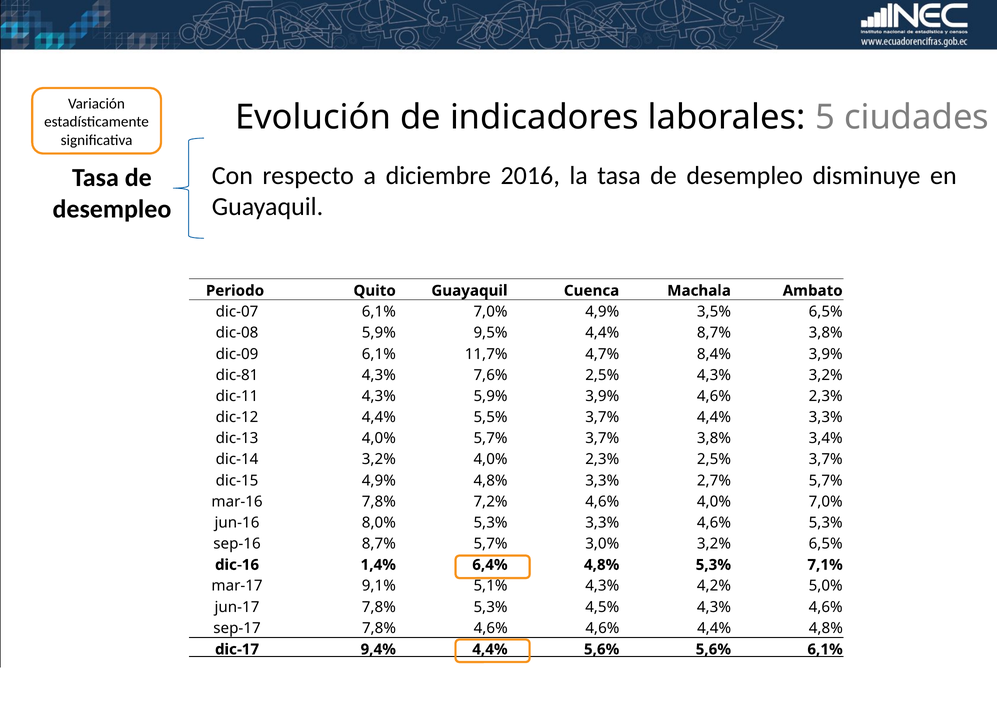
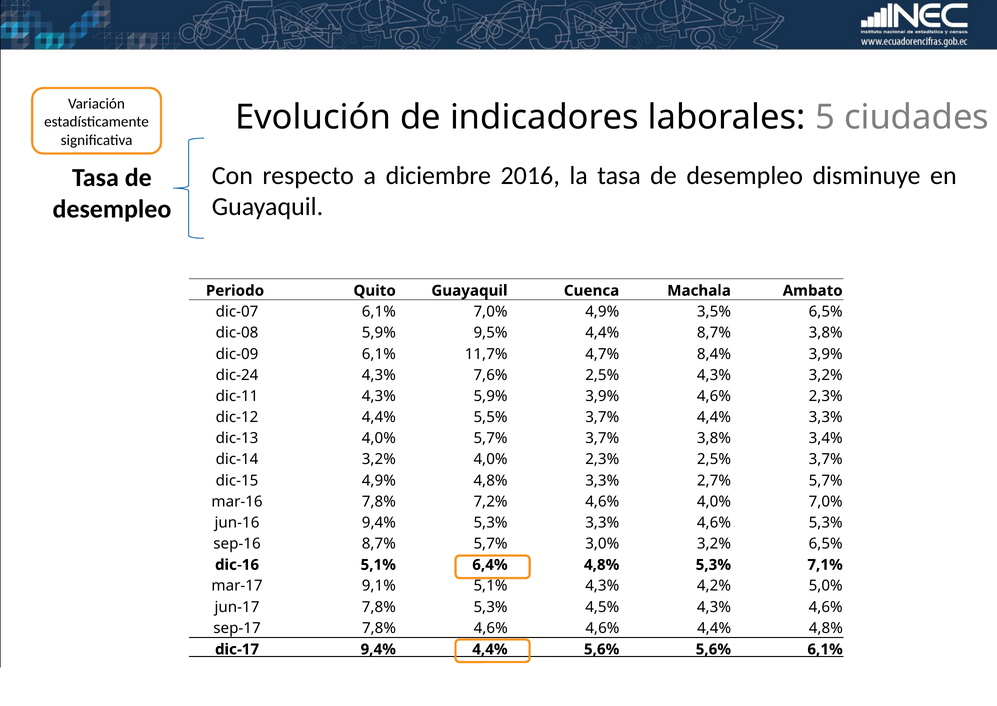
dic-81: dic-81 -> dic-24
jun-16 8,0%: 8,0% -> 9,4%
dic-16 1,4%: 1,4% -> 5,1%
